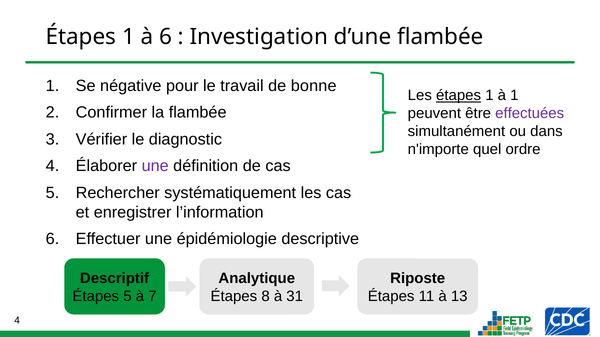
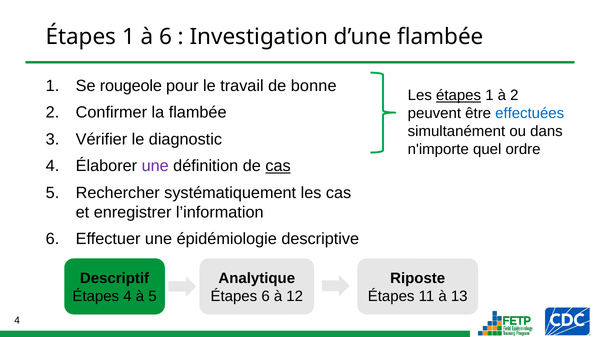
négative: négative -> rougeole
à 1: 1 -> 2
effectuées colour: purple -> blue
cas at (278, 166) underline: none -> present
Étapes 5: 5 -> 4
à 7: 7 -> 5
Étapes 8: 8 -> 6
31: 31 -> 12
